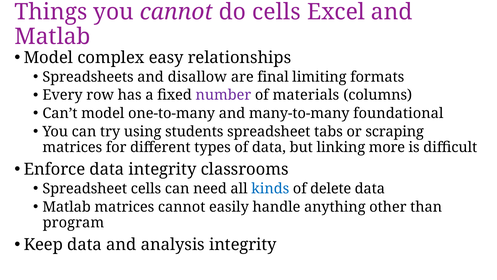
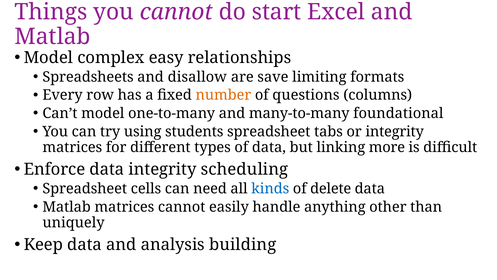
do cells: cells -> start
final: final -> save
number colour: purple -> orange
materials: materials -> questions
or scraping: scraping -> integrity
classrooms: classrooms -> scheduling
program: program -> uniquely
analysis integrity: integrity -> building
